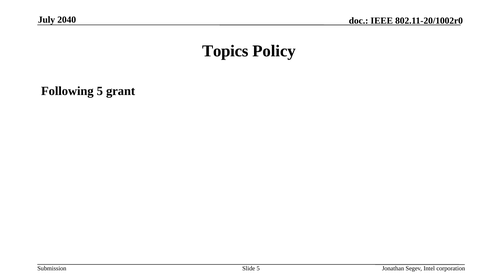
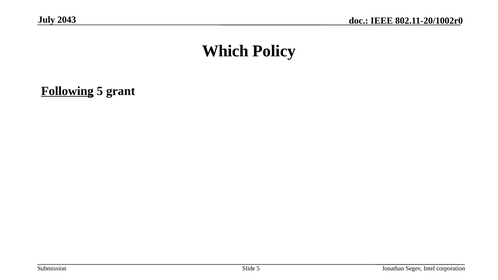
2040: 2040 -> 2043
Topics: Topics -> Which
Following underline: none -> present
